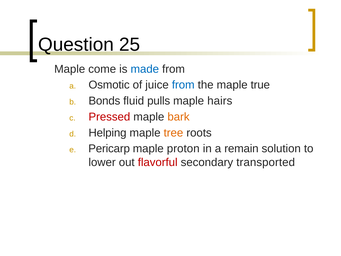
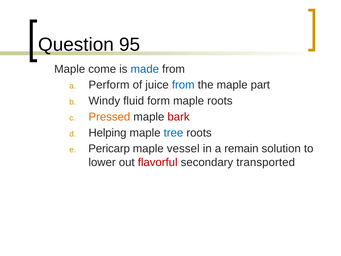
25: 25 -> 95
Osmotic: Osmotic -> Perform
true: true -> part
Bonds: Bonds -> Windy
pulls: pulls -> form
maple hairs: hairs -> roots
Pressed colour: red -> orange
bark colour: orange -> red
tree colour: orange -> blue
proton: proton -> vessel
